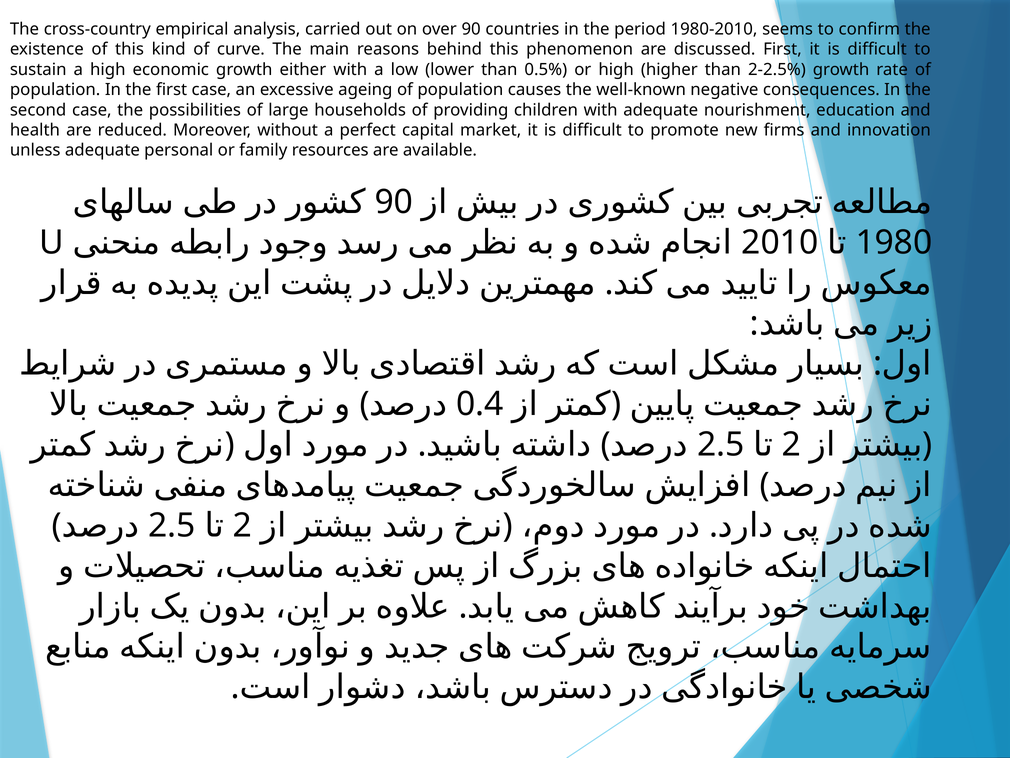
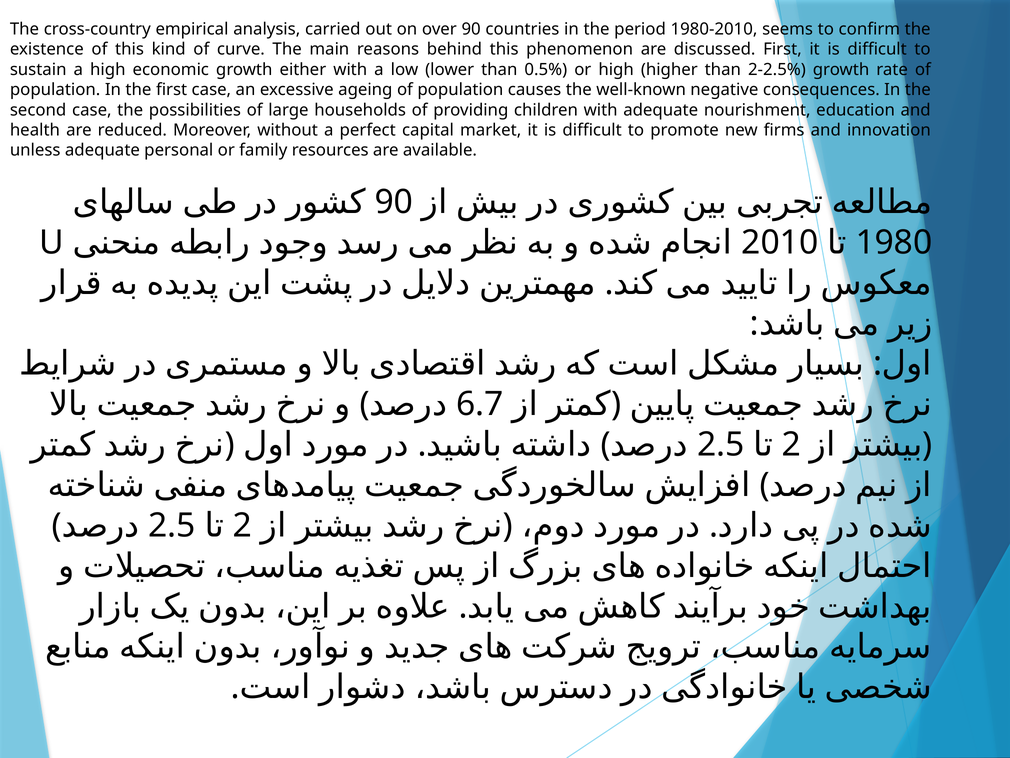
0.4: 0.4 -> 6.7
